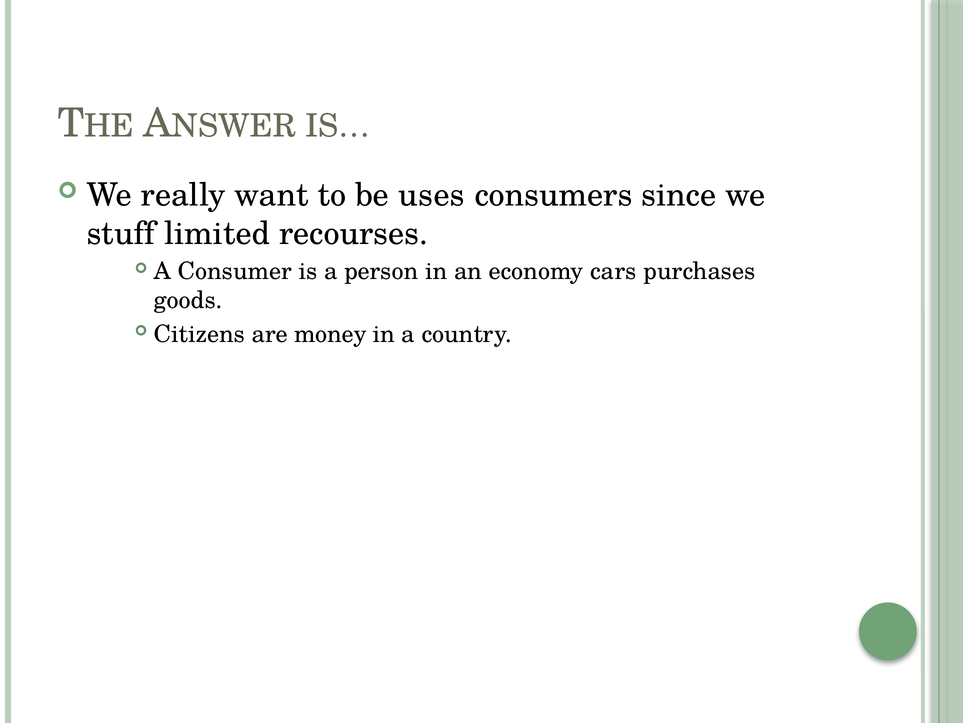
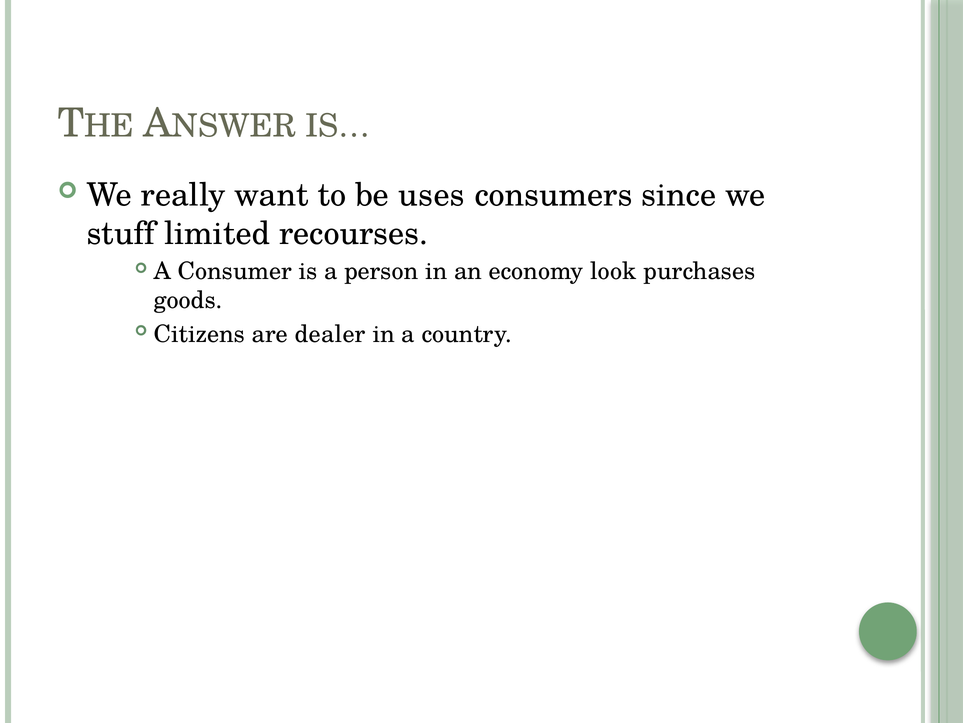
cars: cars -> look
money: money -> dealer
